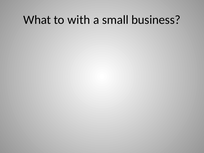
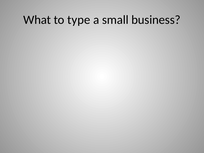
with: with -> type
